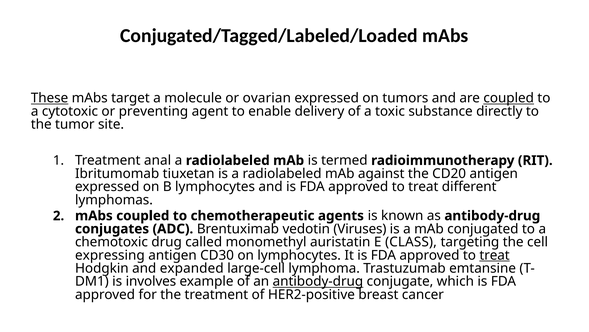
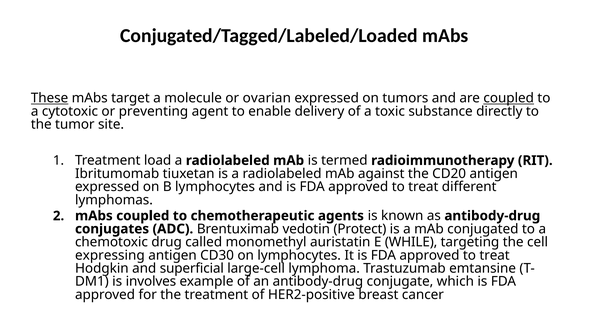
anal: anal -> load
Viruses: Viruses -> Protect
CLASS: CLASS -> WHILE
treat at (495, 255) underline: present -> none
expanded: expanded -> superficial
antibody-drug at (318, 281) underline: present -> none
